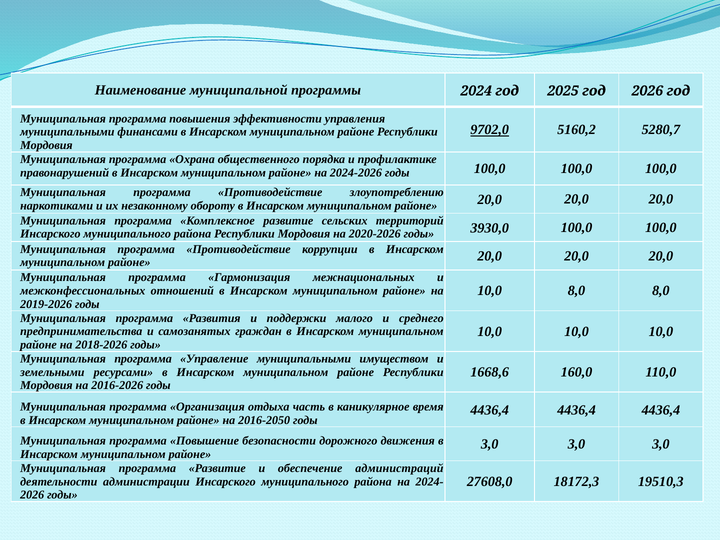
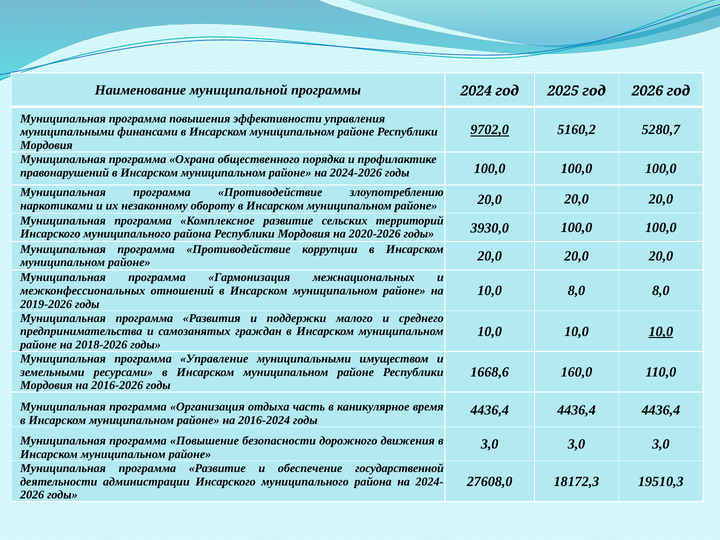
10,0 at (661, 332) underline: none -> present
2016-2050: 2016-2050 -> 2016-2024
администраций: администраций -> государственной
